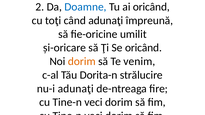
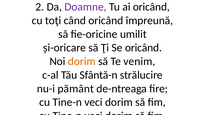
Doamne colour: blue -> purple
când adunaţi: adunaţi -> oricând
Dorita-n: Dorita-n -> Sfântă-n
nu-i adunaţi: adunaţi -> pământ
